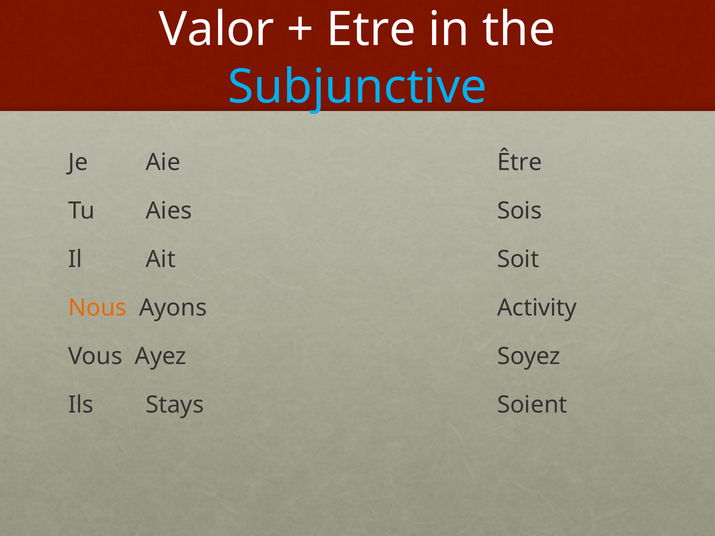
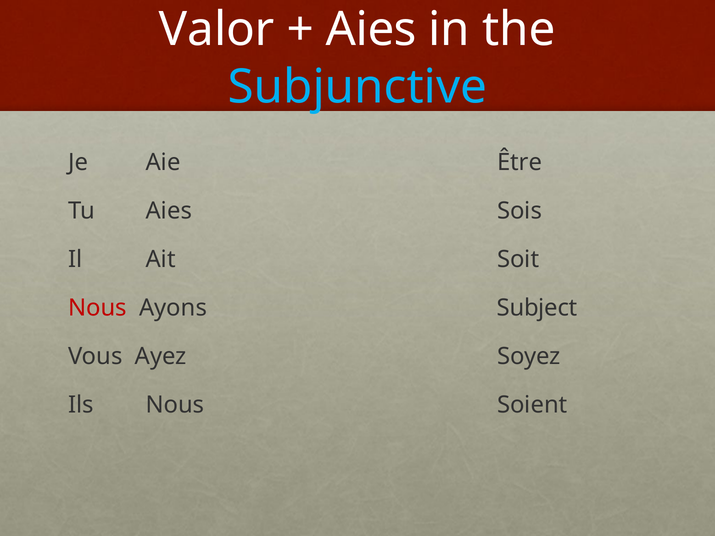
Etre at (371, 30): Etre -> Aies
Nous at (97, 308) colour: orange -> red
Activity: Activity -> Subject
Ils Stays: Stays -> Nous
